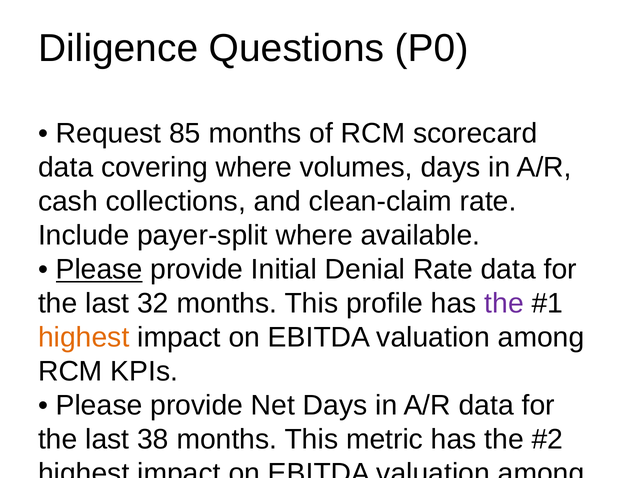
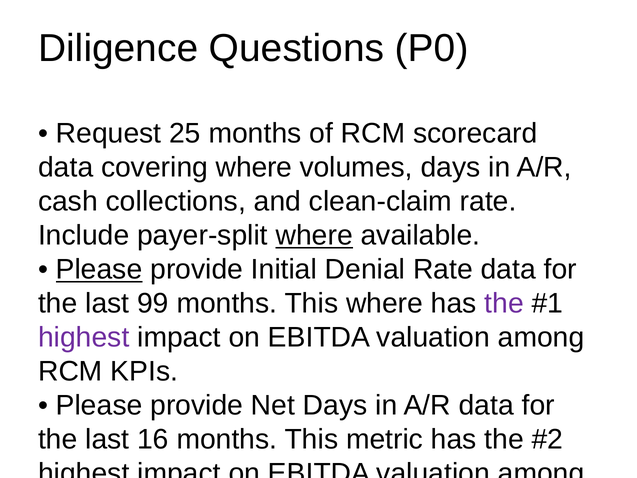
85: 85 -> 25
where at (314, 236) underline: none -> present
32: 32 -> 99
This profile: profile -> where
highest at (84, 337) colour: orange -> purple
38: 38 -> 16
